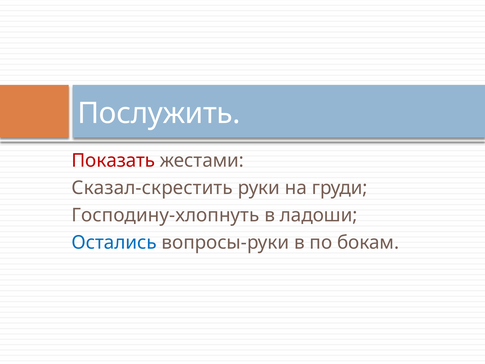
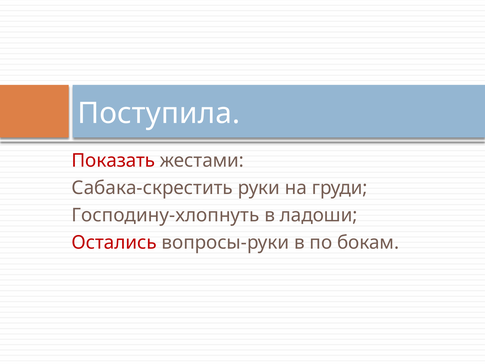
Послужить: Послужить -> Поступила
Сказал-скрестить: Сказал-скрестить -> Сабака-скрестить
Остались colour: blue -> red
